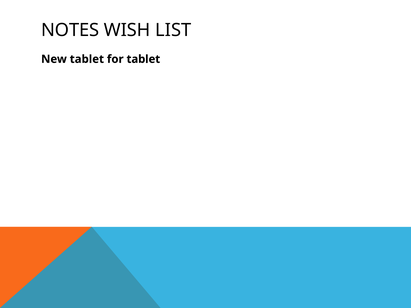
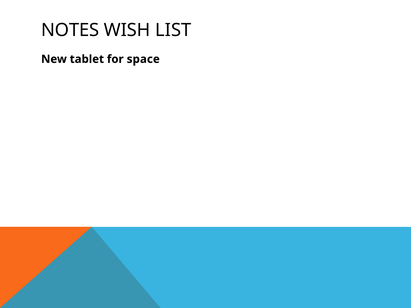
for tablet: tablet -> space
